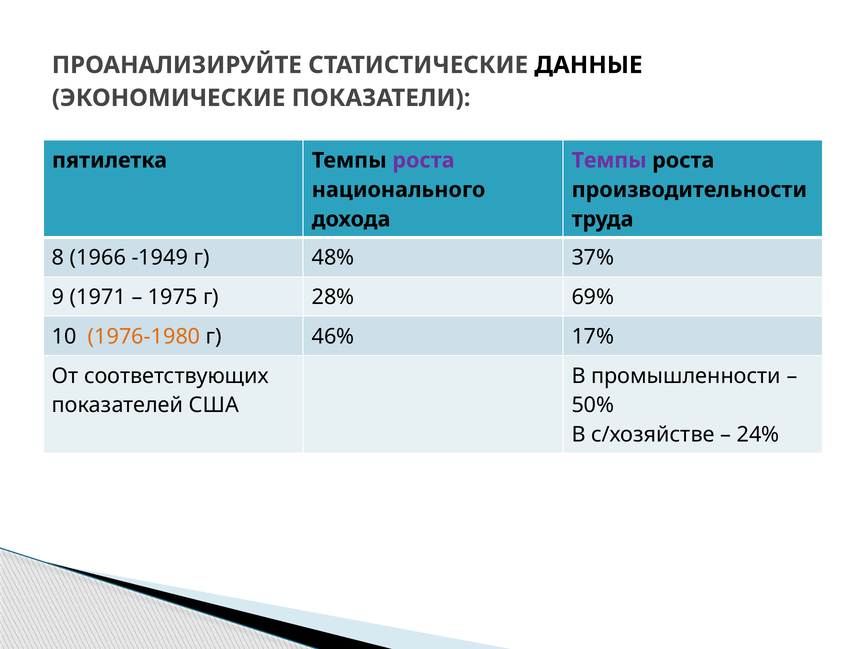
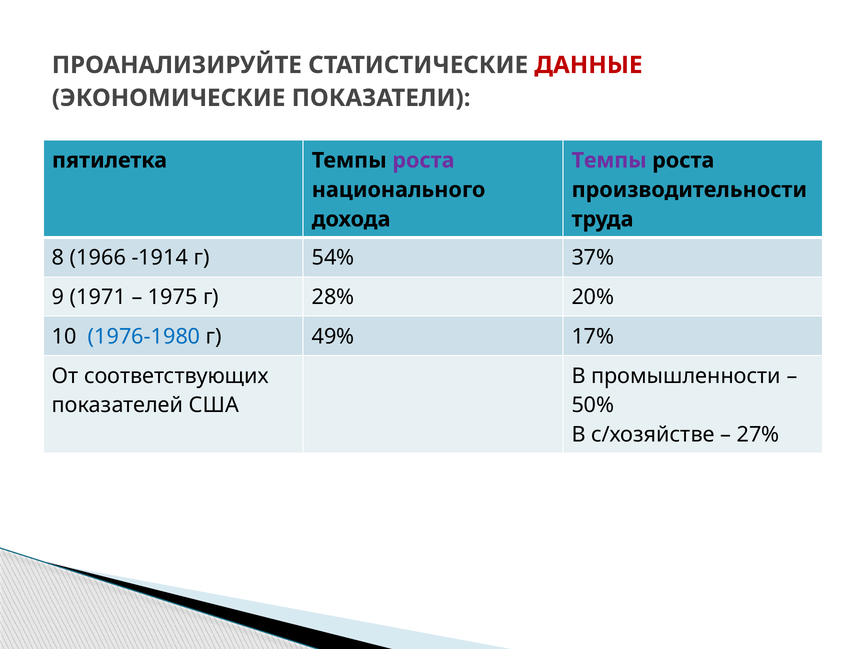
ДАННЫЕ colour: black -> red
-1949: -1949 -> -1914
48%: 48% -> 54%
69%: 69% -> 20%
1976-1980 colour: orange -> blue
46%: 46% -> 49%
24%: 24% -> 27%
